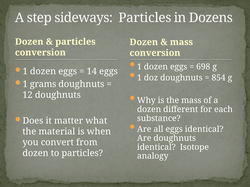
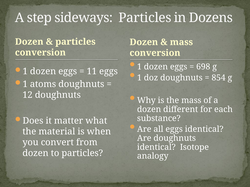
14: 14 -> 11
grams: grams -> atoms
